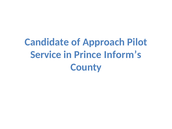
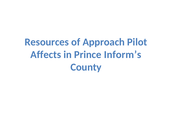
Candidate: Candidate -> Resources
Service: Service -> Affects
